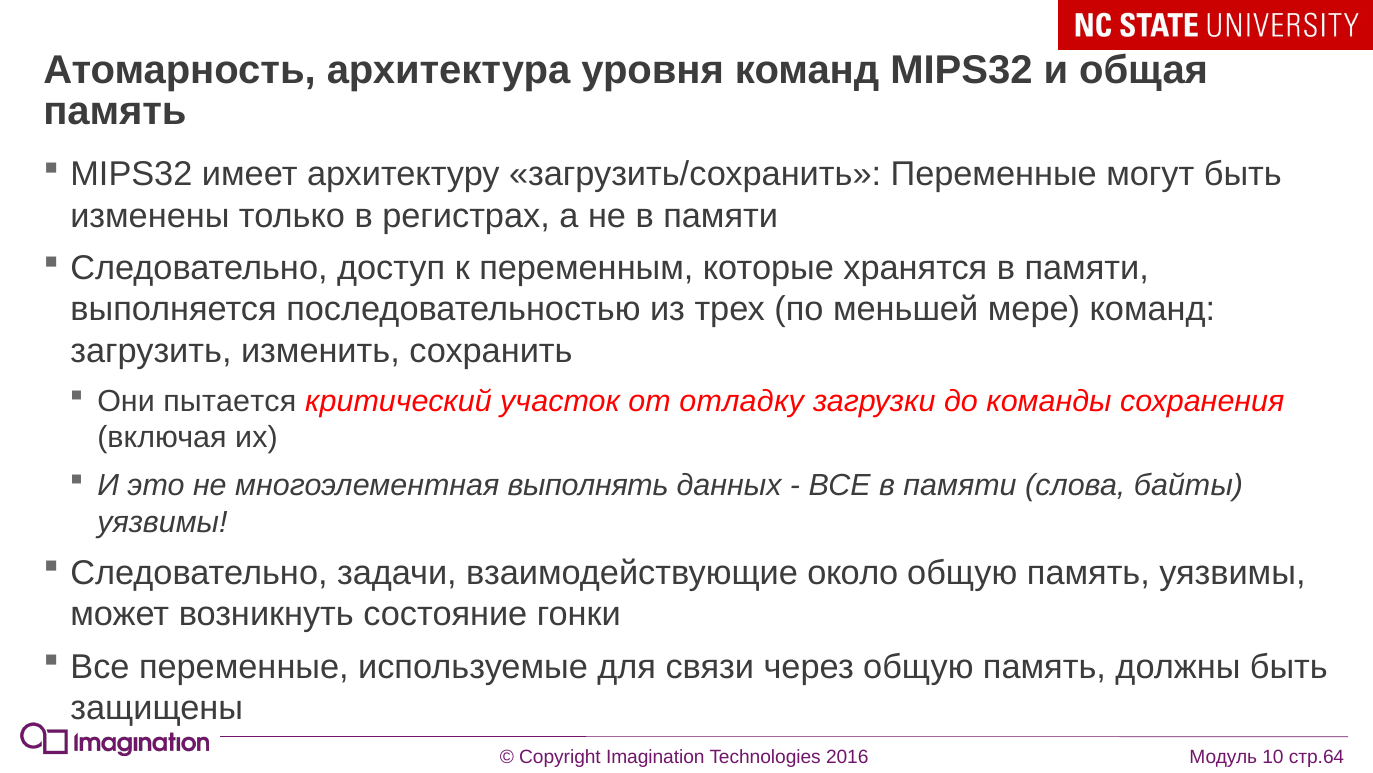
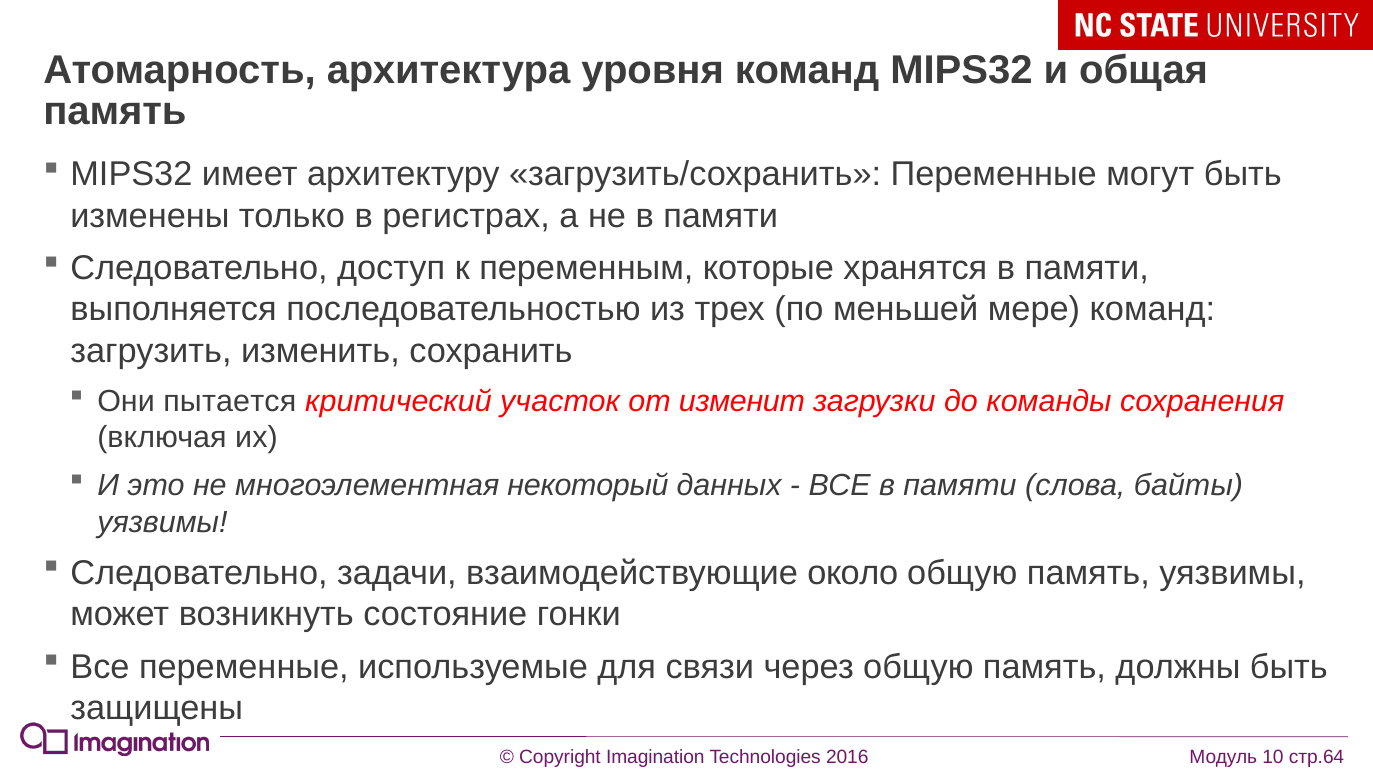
отладку: отладку -> изменит
выполнять: выполнять -> некоторый
